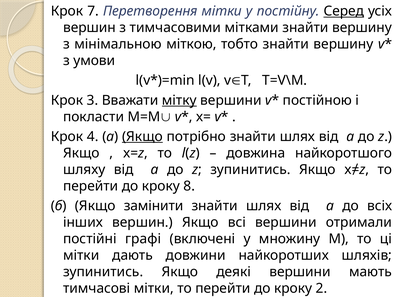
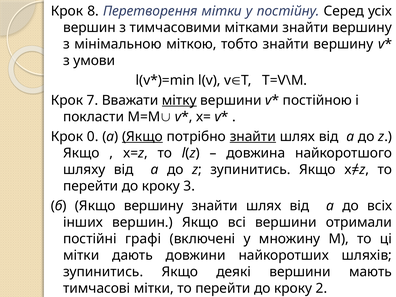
7: 7 -> 8
Серед underline: present -> none
3: 3 -> 7
4: 4 -> 0
знайти at (253, 137) underline: none -> present
8: 8 -> 3
Якщо замінити: замінити -> вершину
